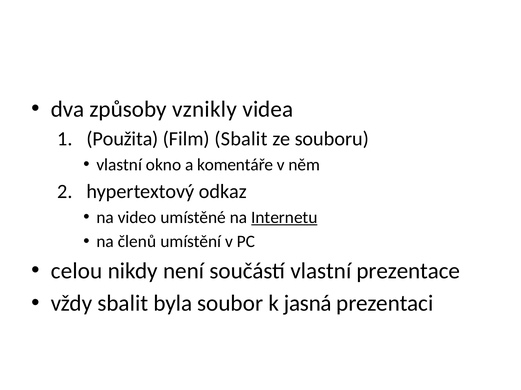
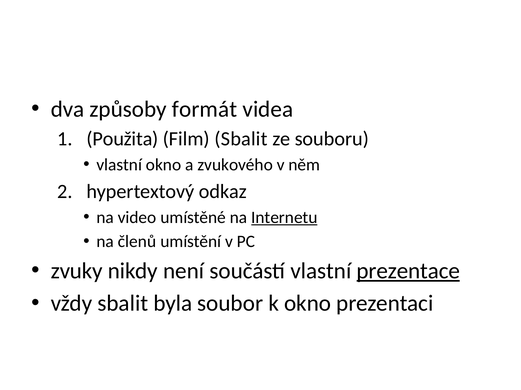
vznikly: vznikly -> formát
komentáře: komentáře -> zvukového
celou: celou -> zvuky
prezentace underline: none -> present
k jasná: jasná -> okno
